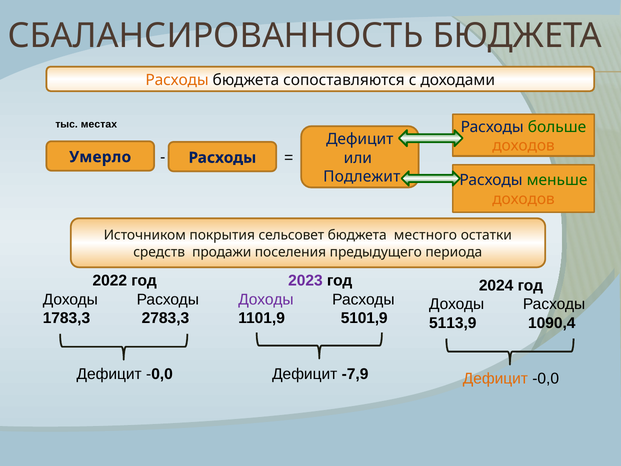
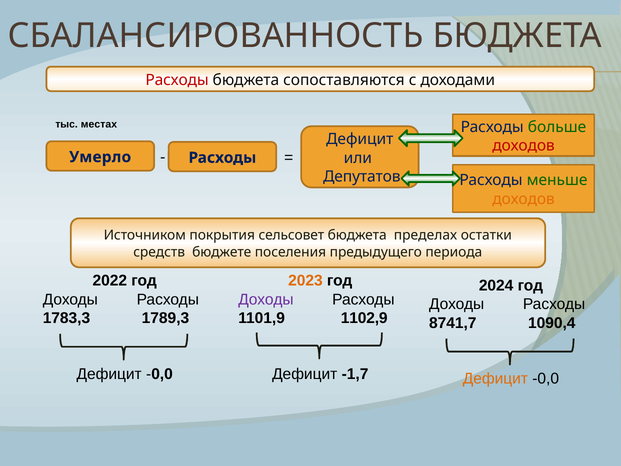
Расходы at (177, 80) colour: orange -> red
доходов at (523, 145) colour: orange -> red
Подлежит: Подлежит -> Депутатов
местного: местного -> пределах
продажи: продажи -> бюджете
2023 colour: purple -> orange
2783,3: 2783,3 -> 1789,3
5101,9: 5101,9 -> 1102,9
5113,9: 5113,9 -> 8741,7
-7,9: -7,9 -> -1,7
